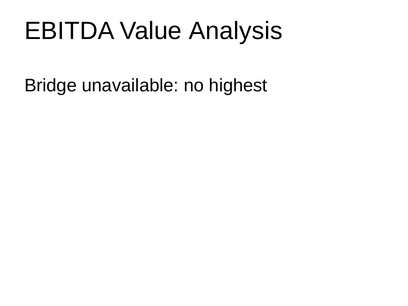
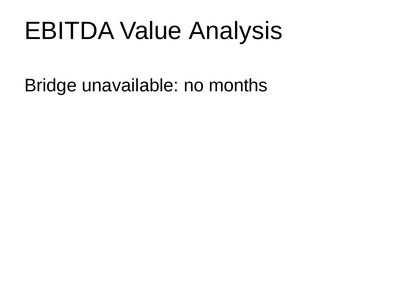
highest: highest -> months
